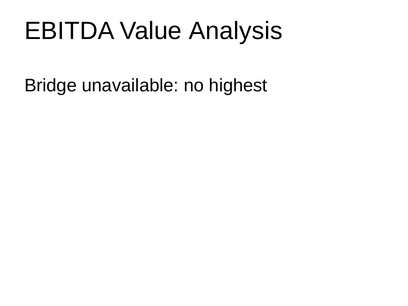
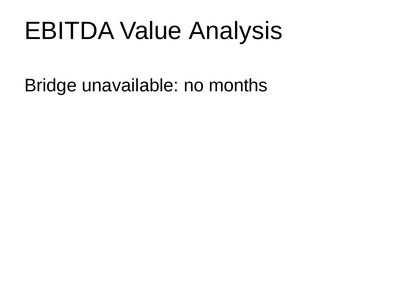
highest: highest -> months
